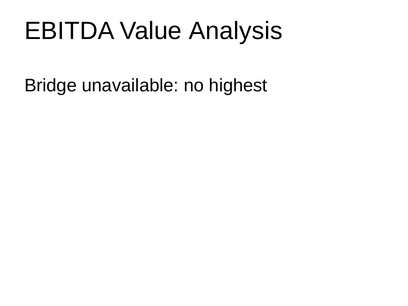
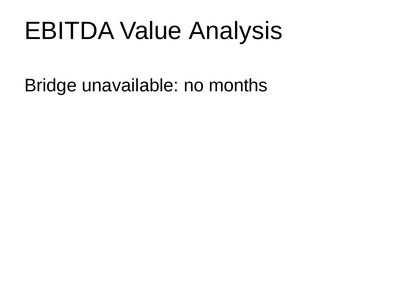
highest: highest -> months
